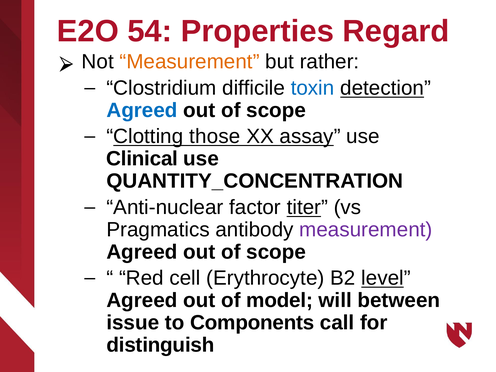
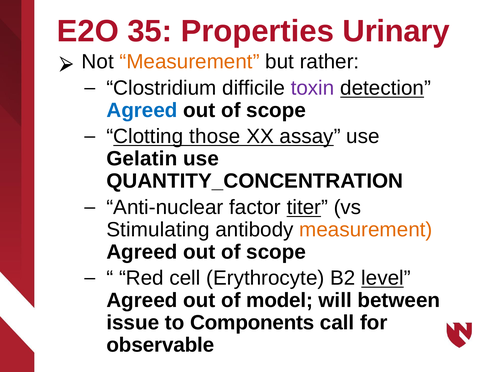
54: 54 -> 35
Regard: Regard -> Urinary
toxin colour: blue -> purple
Clinical: Clinical -> Gelatin
Pragmatics: Pragmatics -> Stimulating
measurement at (366, 230) colour: purple -> orange
distinguish: distinguish -> observable
